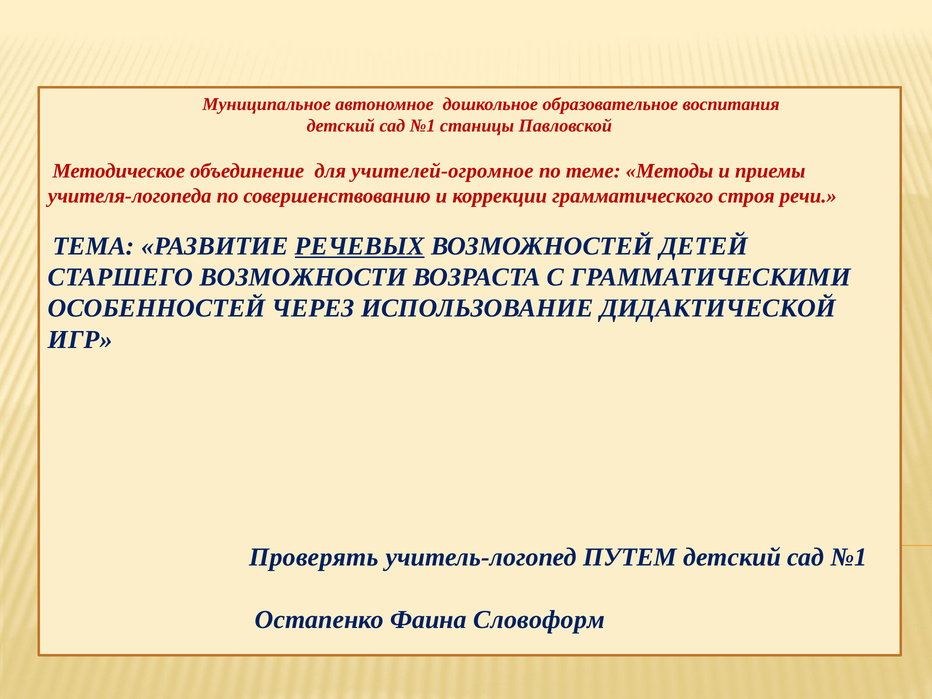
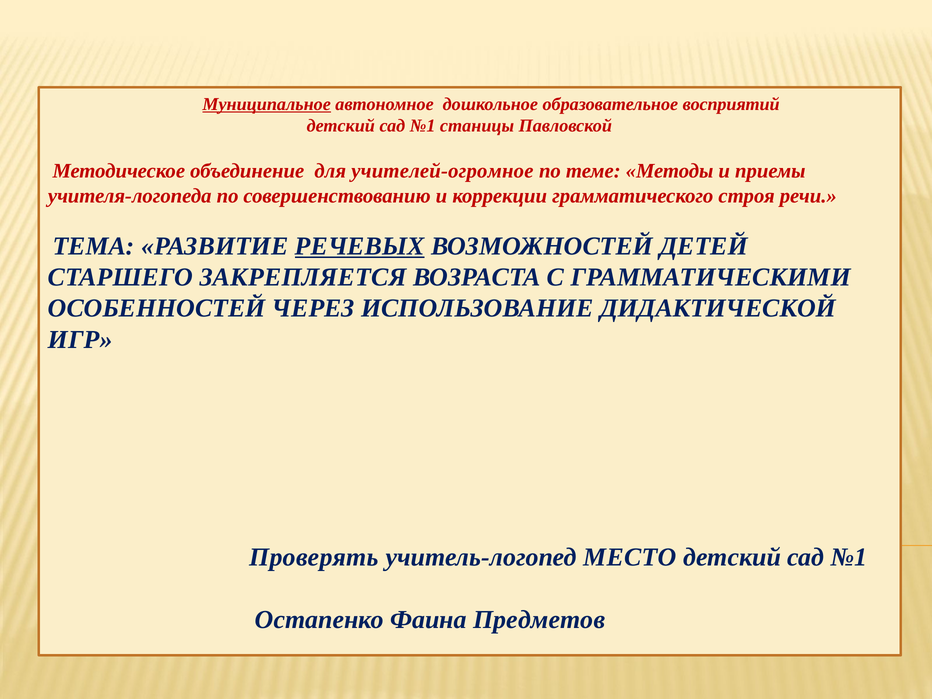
Муниципальное underline: none -> present
воспитания: воспитания -> восприятий
ВОЗМОЖНОСТИ: ВОЗМОЖНОСТИ -> ЗАКРЕПЛЯЕТСЯ
ПУТЕМ: ПУТЕМ -> МЕСТО
Словоформ: Словоформ -> Предметов
